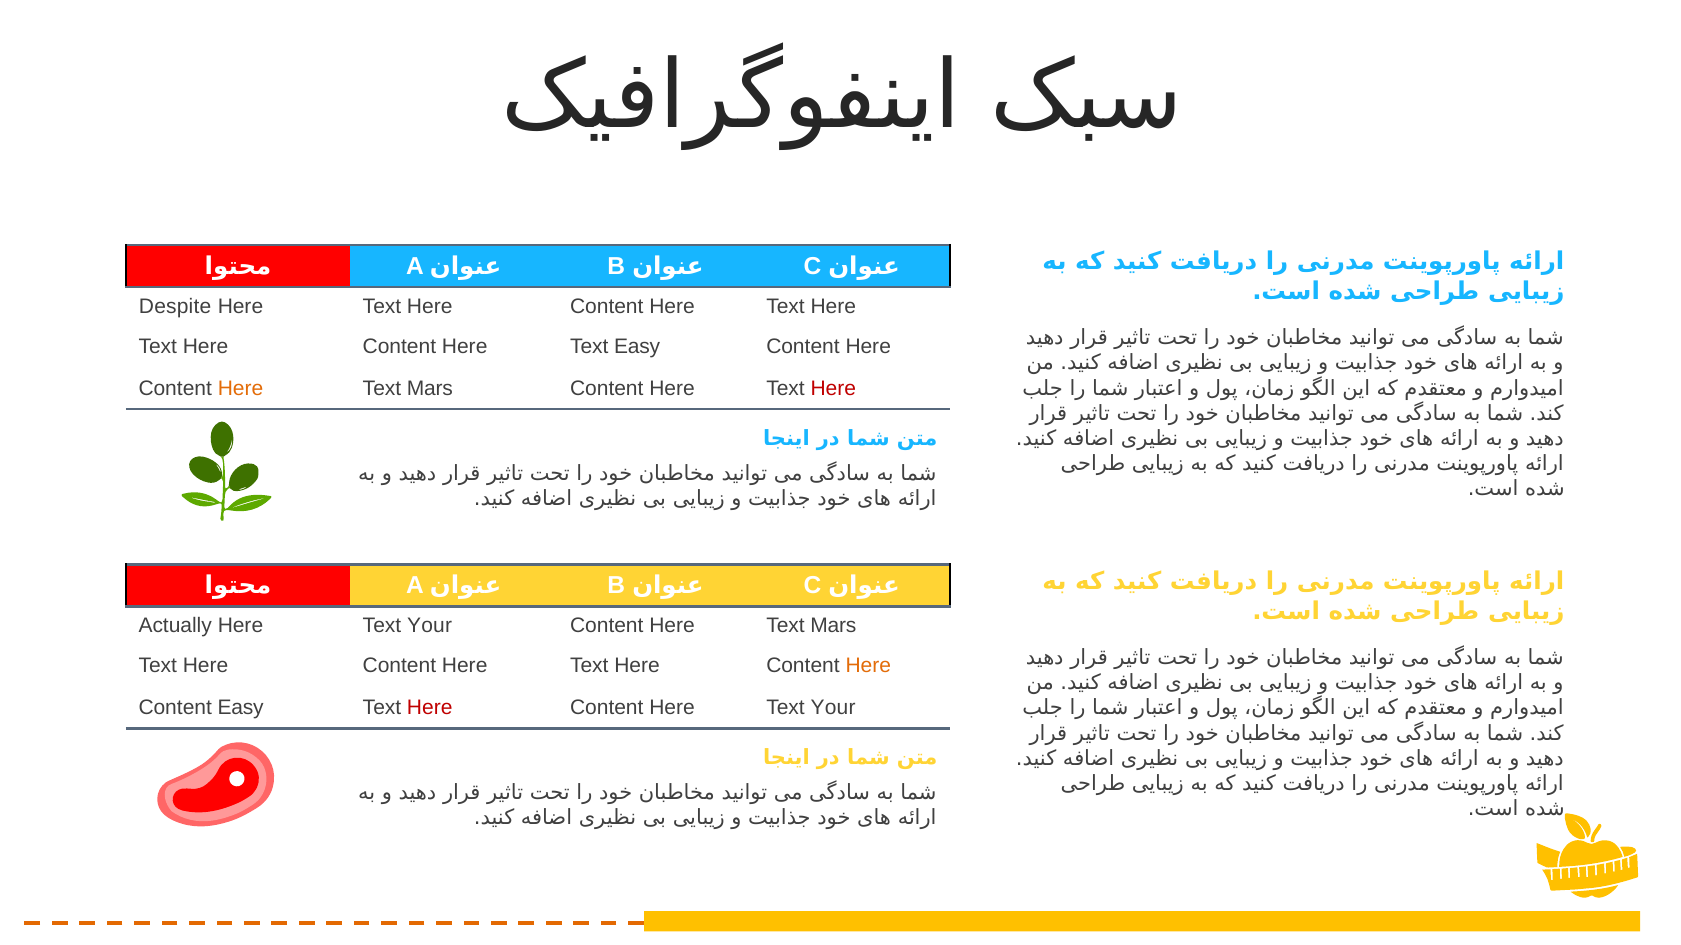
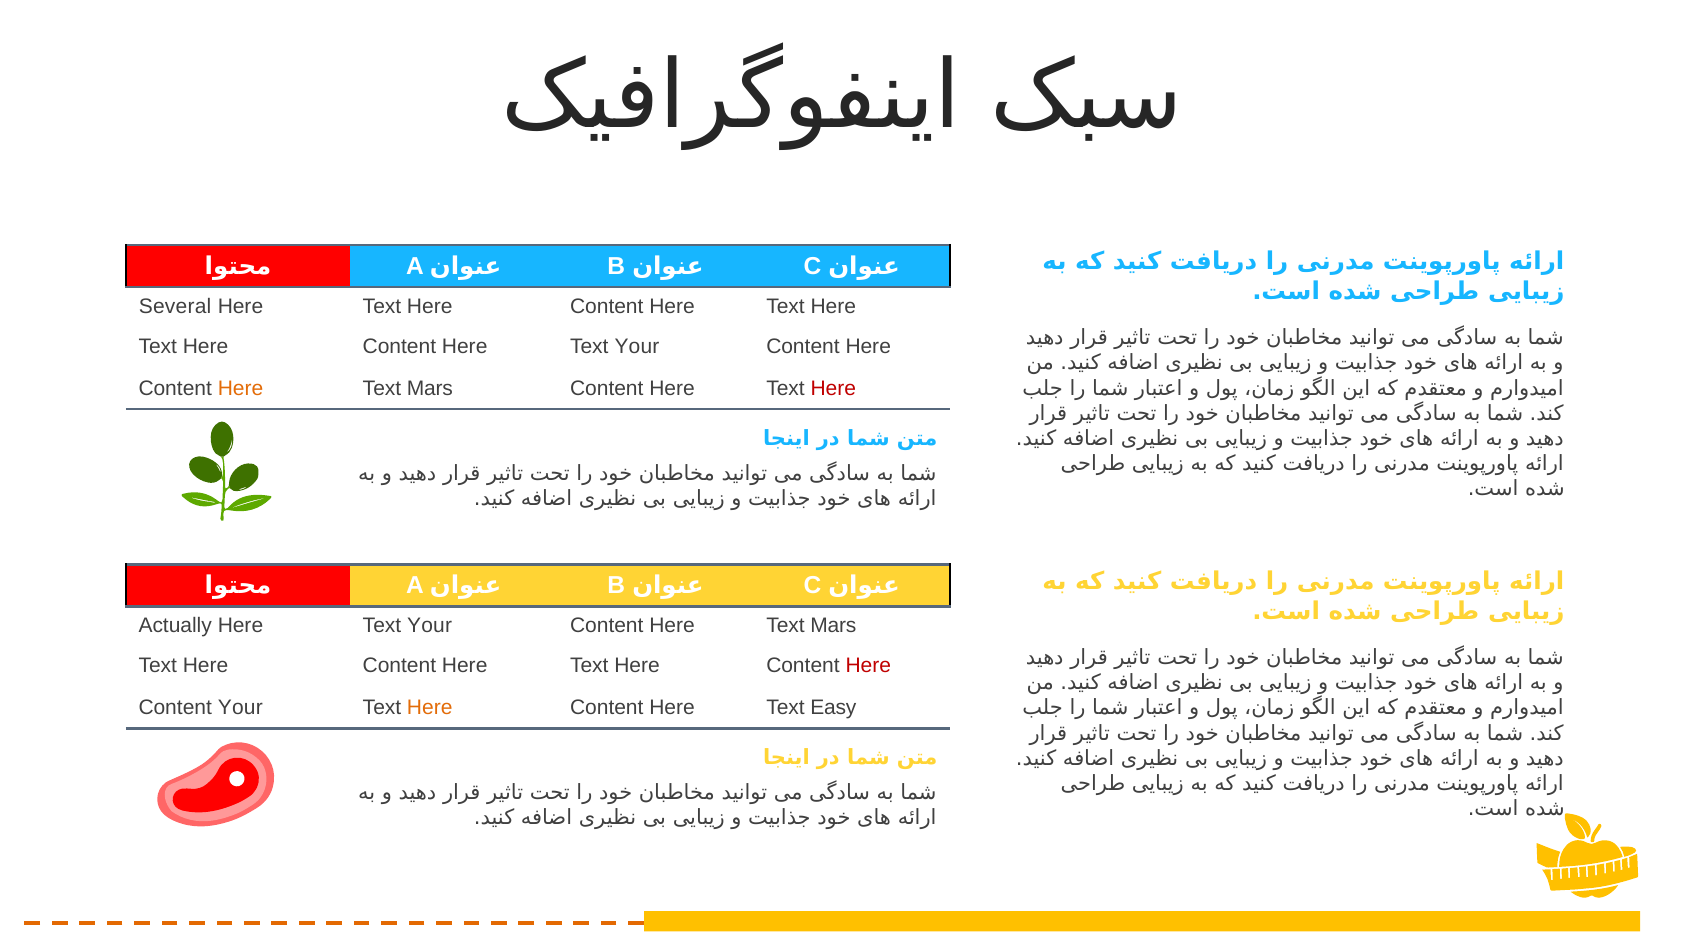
Despite: Despite -> Several
Content Here Text Easy: Easy -> Your
Here at (868, 666) colour: orange -> red
Content Easy: Easy -> Your
Here at (430, 708) colour: red -> orange
Content Here Text Your: Your -> Easy
